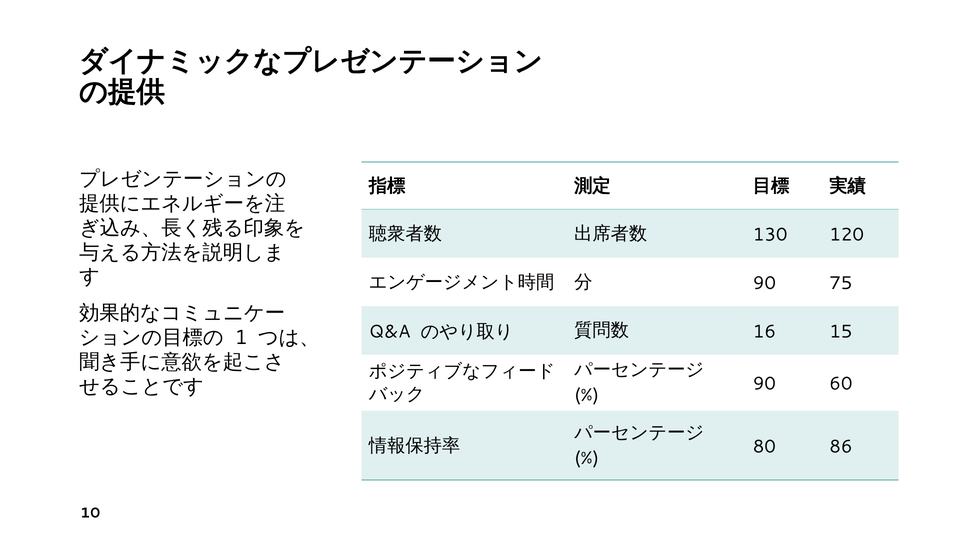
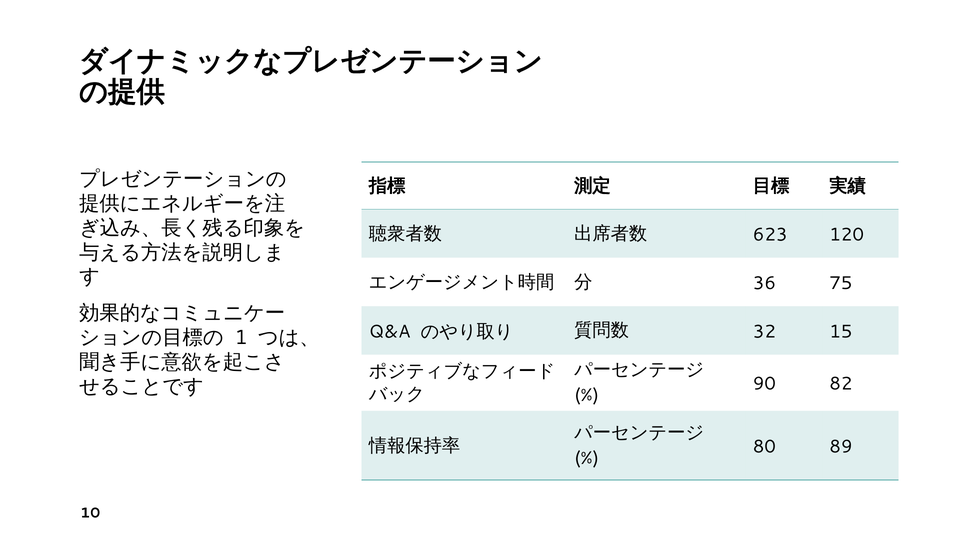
130: 130 -> 623
90 at (764, 283): 90 -> 36
16: 16 -> 32
60: 60 -> 82
86: 86 -> 89
